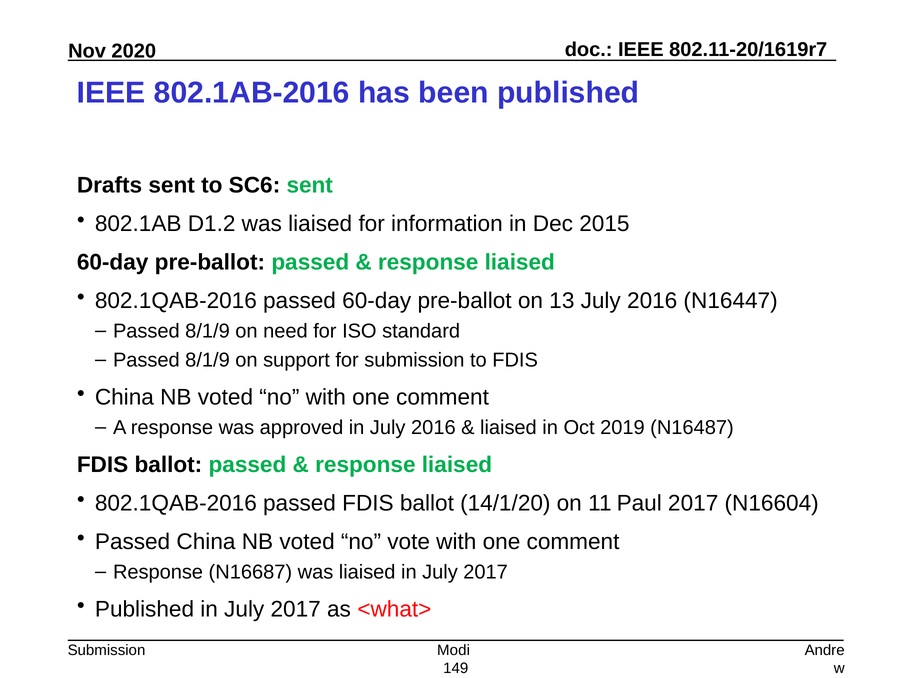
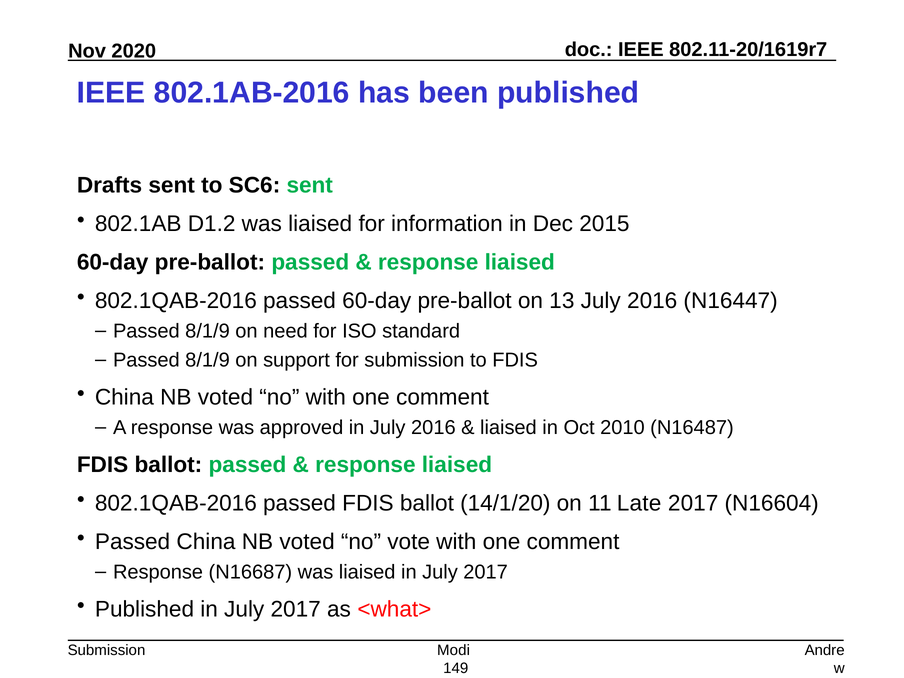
2019: 2019 -> 2010
Paul: Paul -> Late
